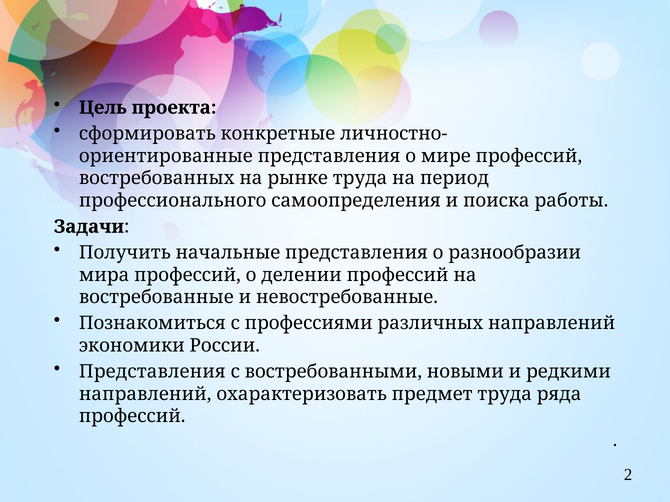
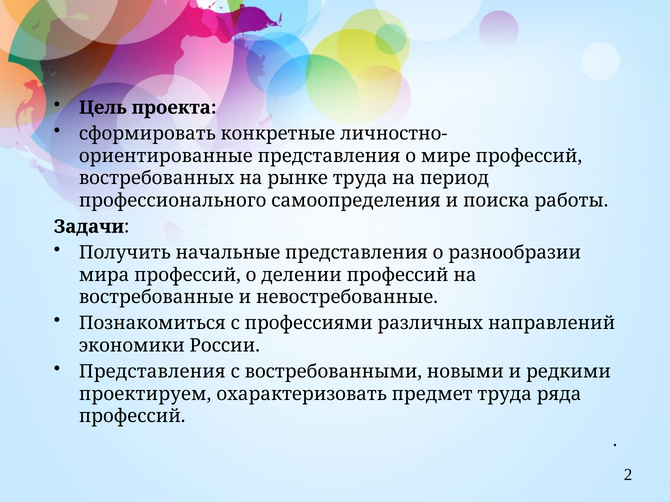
направлений at (145, 394): направлений -> проектируем
